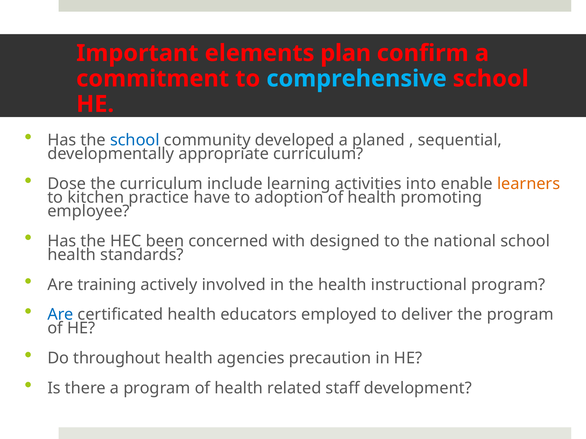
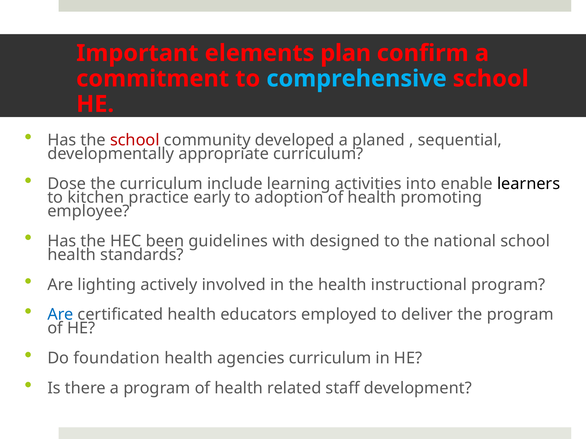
school at (135, 140) colour: blue -> red
learners colour: orange -> black
have: have -> early
concerned: concerned -> guidelines
training: training -> lighting
throughout: throughout -> foundation
agencies precaution: precaution -> curriculum
